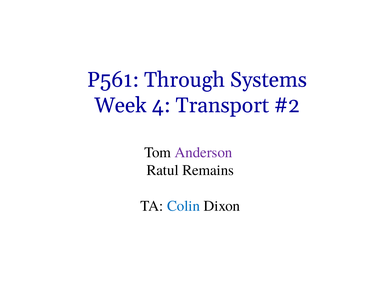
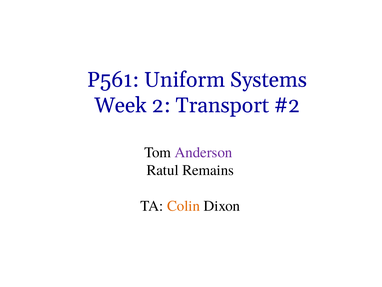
Through: Through -> Uniform
4: 4 -> 2
Colin colour: blue -> orange
